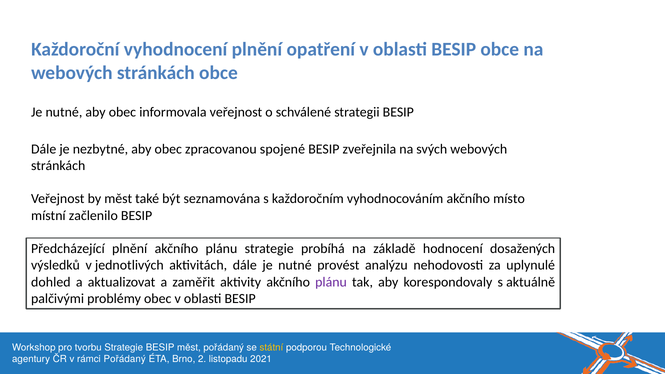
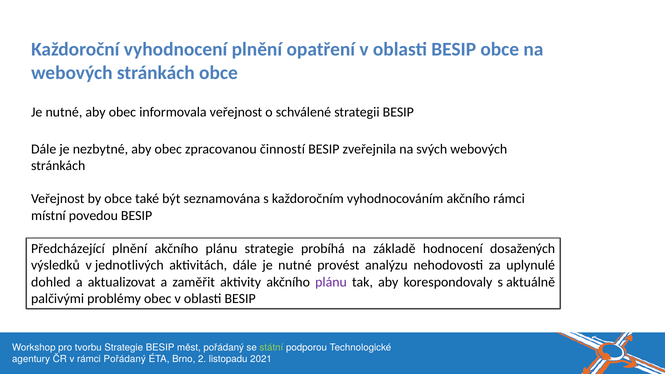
spojené: spojené -> činností
by měst: měst -> obce
akčního místo: místo -> rámci
začlenilo: začlenilo -> povedou
státní colour: yellow -> light green
